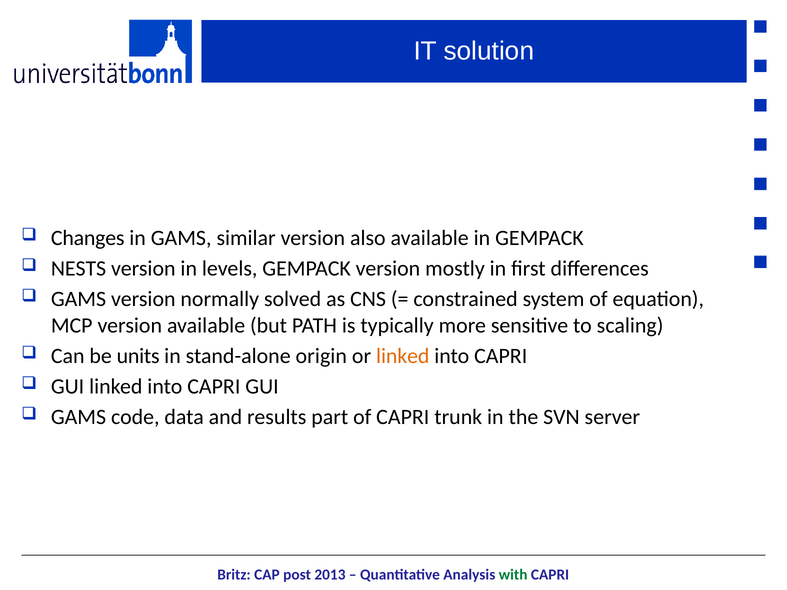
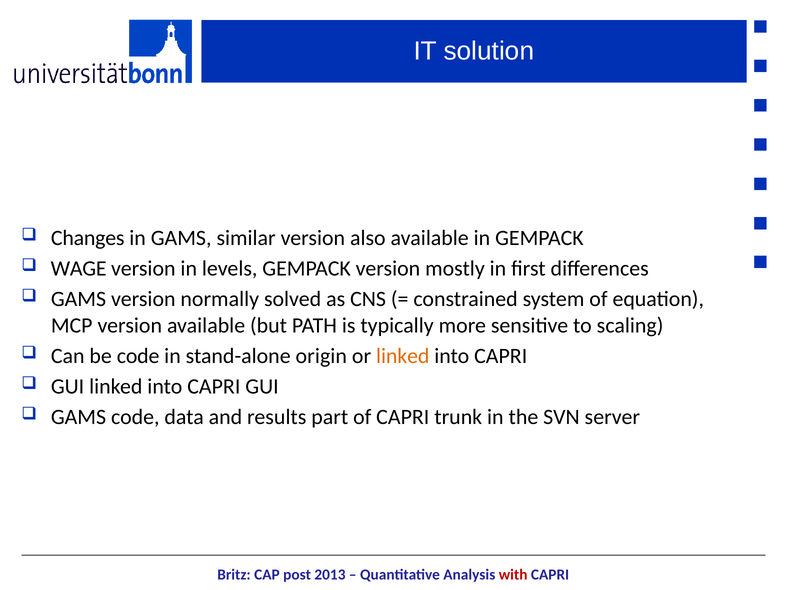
NESTS: NESTS -> WAGE
be units: units -> code
with colour: green -> red
